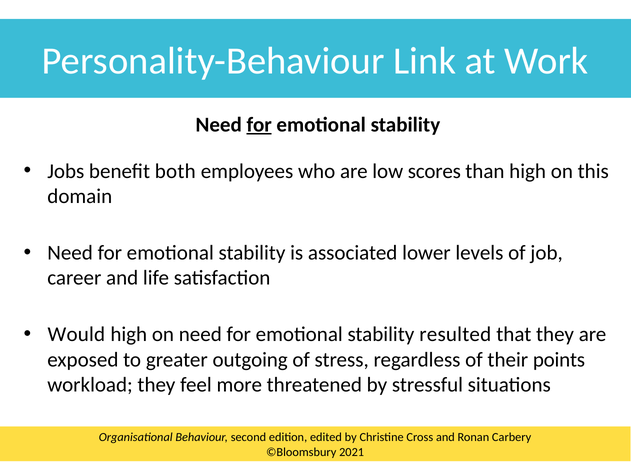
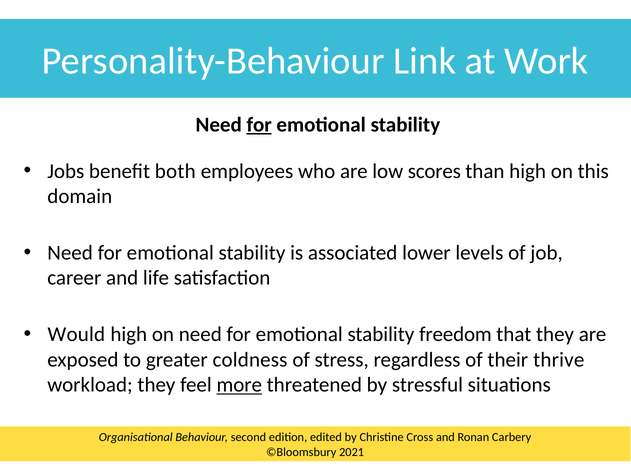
resulted: resulted -> freedom
outgoing: outgoing -> coldness
points: points -> thrive
more underline: none -> present
